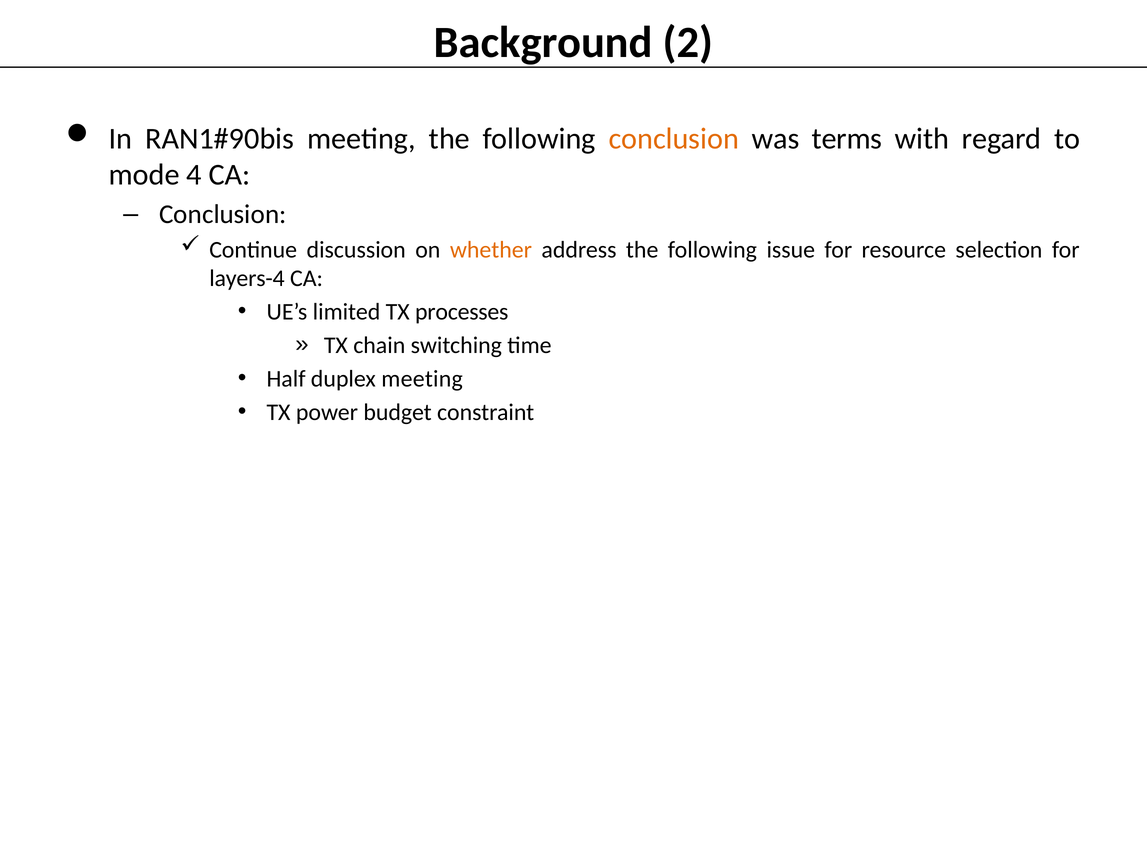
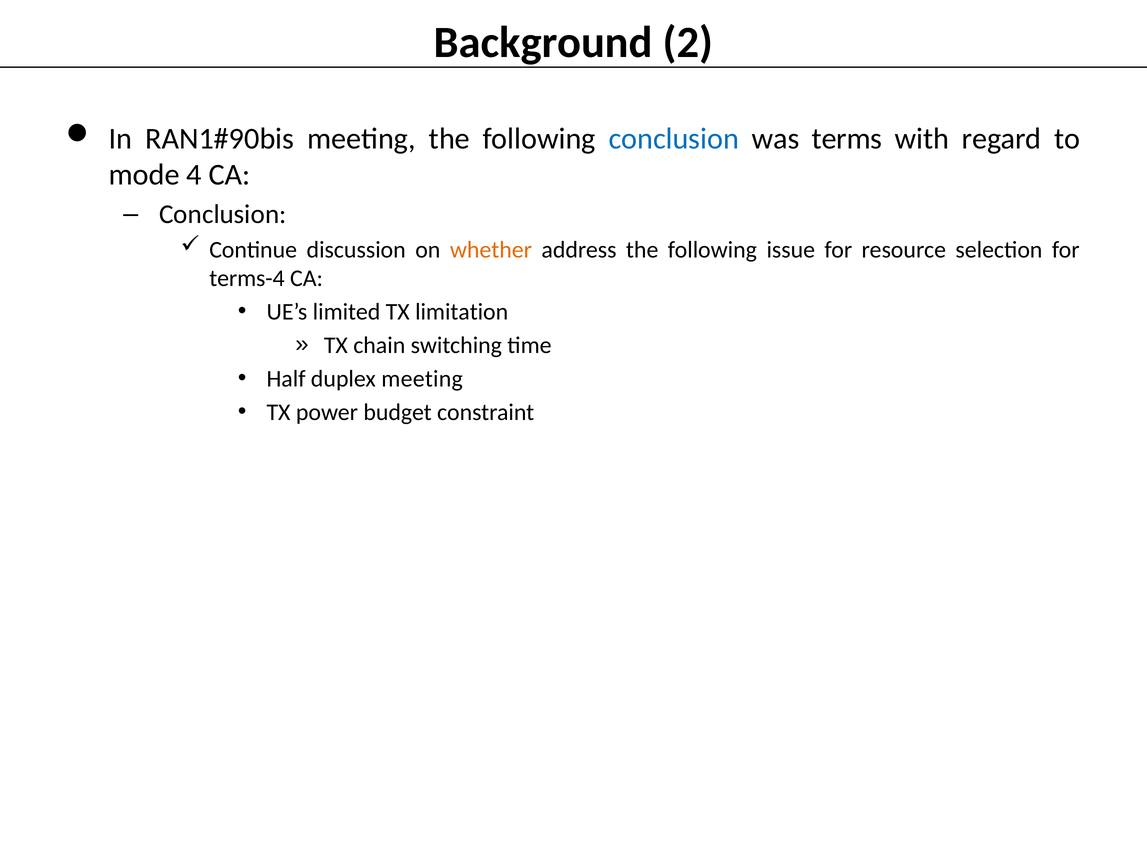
conclusion at (674, 138) colour: orange -> blue
layers-4: layers-4 -> terms-4
processes: processes -> limitation
